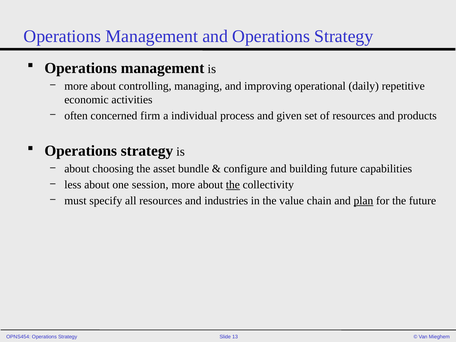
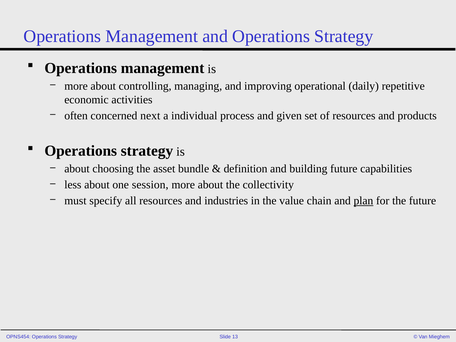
firm: firm -> next
configure: configure -> definition
the at (233, 185) underline: present -> none
